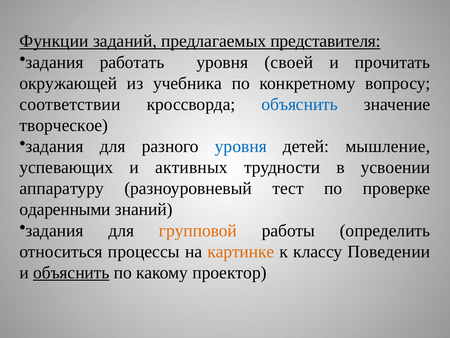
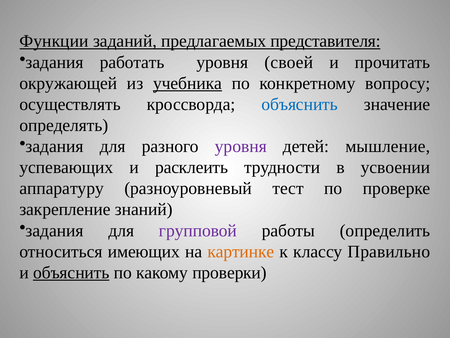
учебника underline: none -> present
соответствии: соответствии -> осуществлять
творческое: творческое -> определять
уровня at (241, 146) colour: blue -> purple
активных: активных -> расклеить
одаренными: одаренными -> закрепление
групповой colour: orange -> purple
процессы: процессы -> имеющих
Поведении: Поведении -> Правильно
проектор: проектор -> проверки
